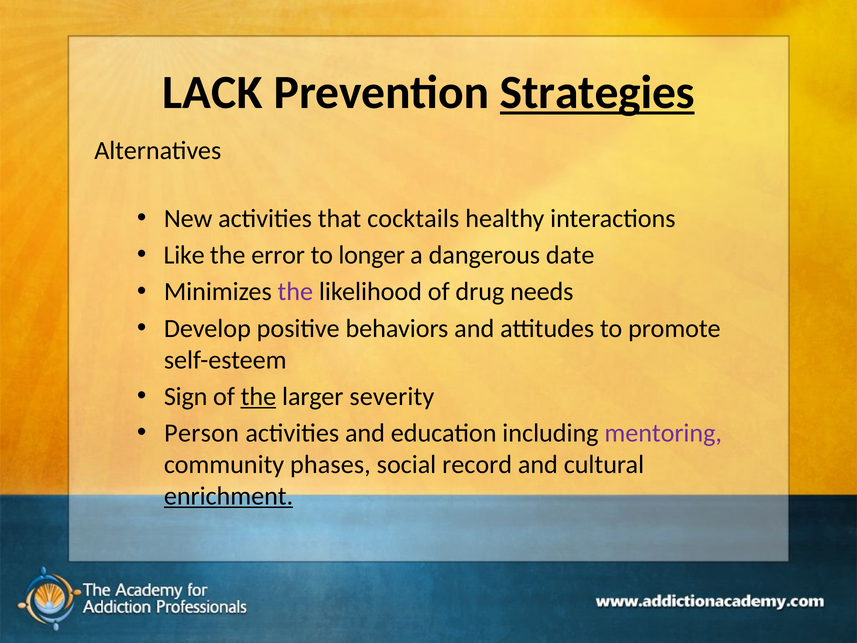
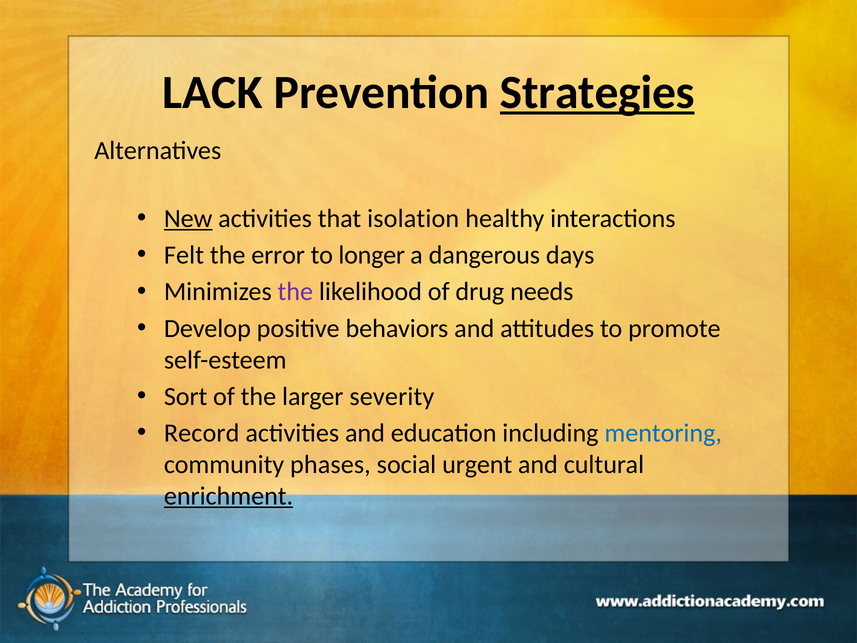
New underline: none -> present
cocktails: cocktails -> isolation
Like: Like -> Felt
date: date -> days
Sign: Sign -> Sort
the at (258, 396) underline: present -> none
Person: Person -> Record
mentoring colour: purple -> blue
record: record -> urgent
